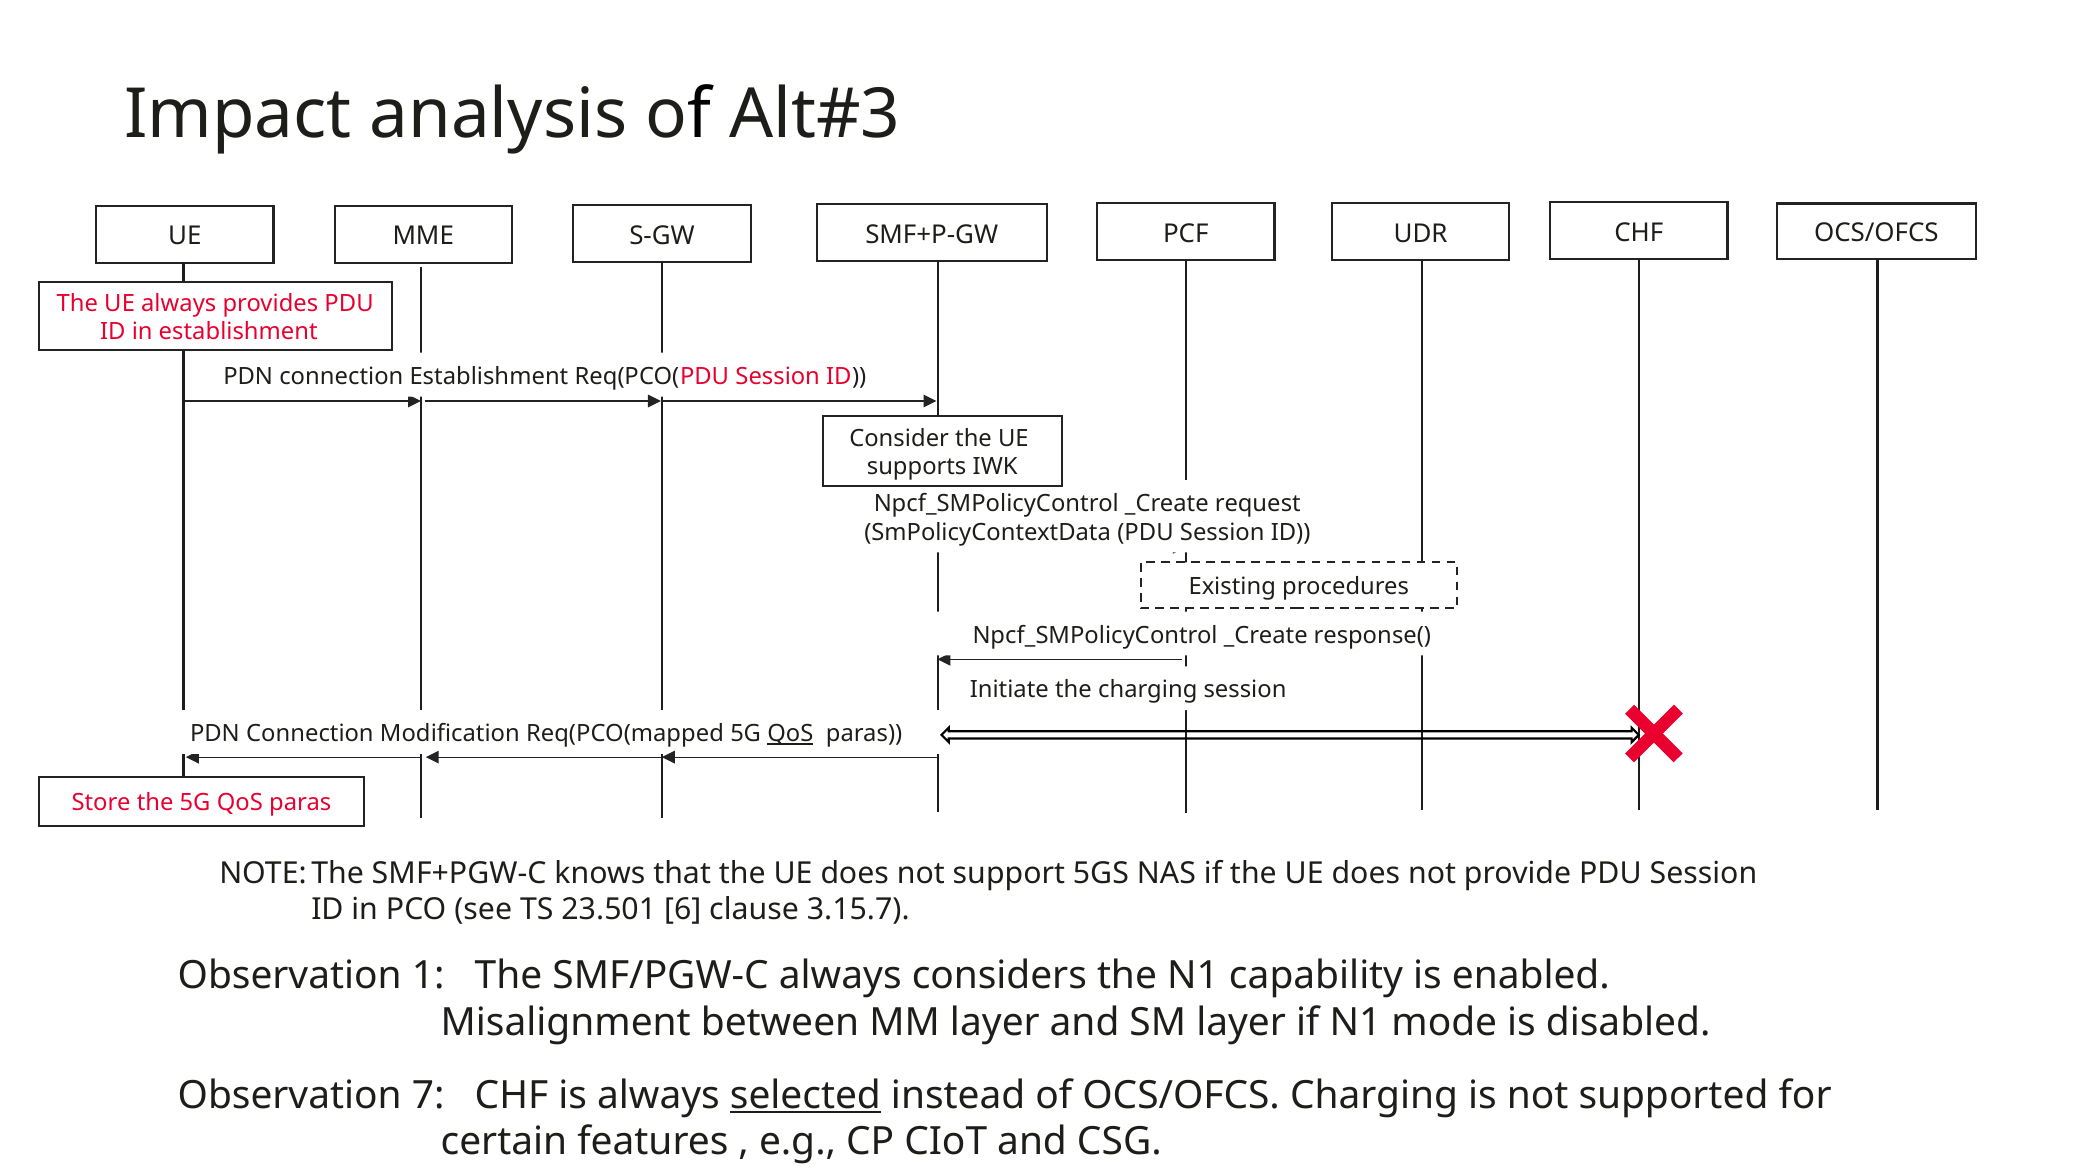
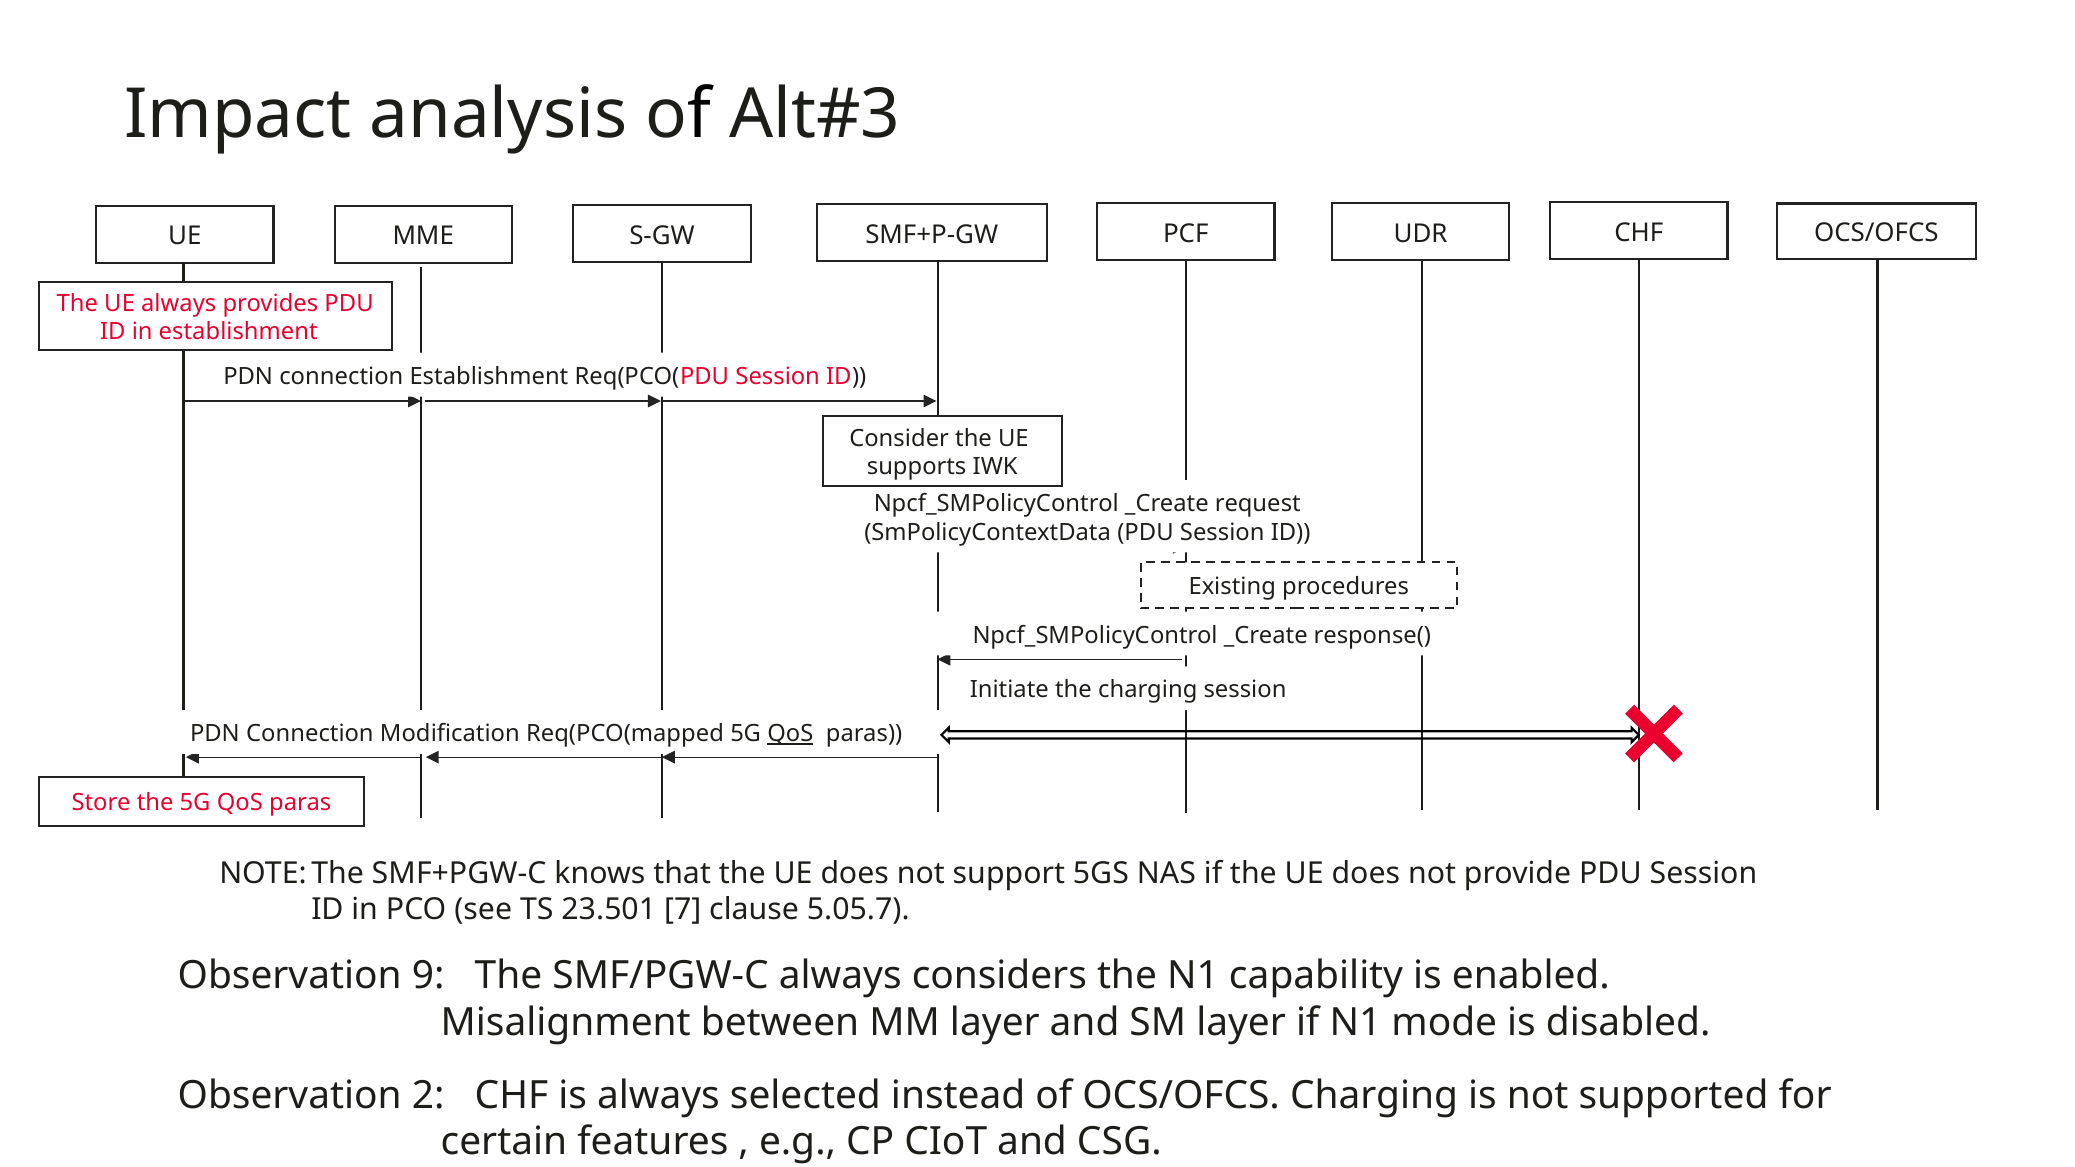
6: 6 -> 7
3.15.7: 3.15.7 -> 5.05.7
1: 1 -> 9
7: 7 -> 2
selected underline: present -> none
